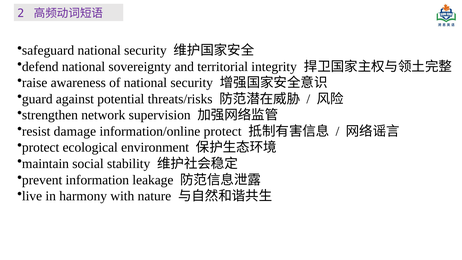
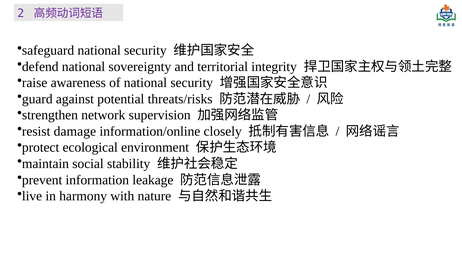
information/online protect: protect -> closely
